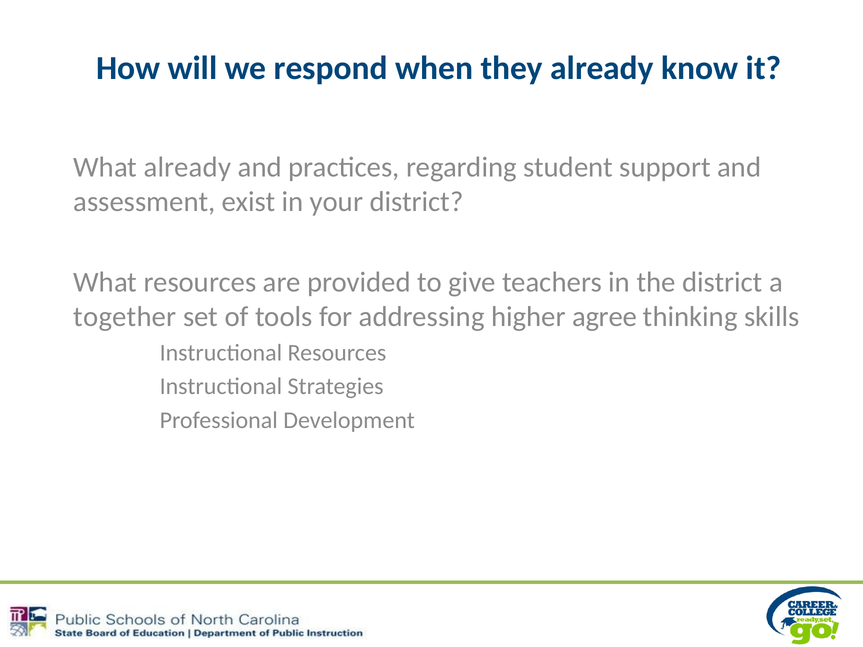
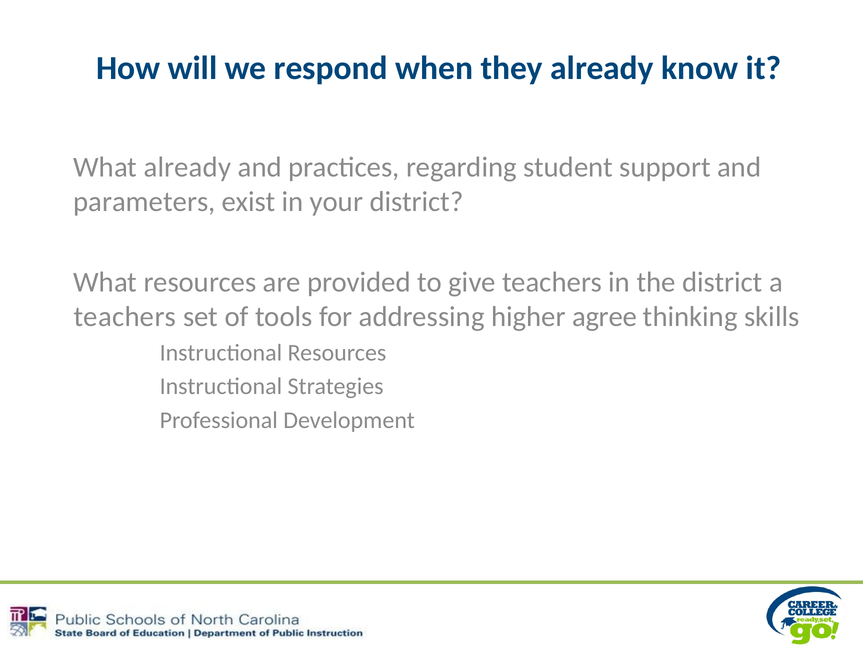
assessment: assessment -> parameters
together at (125, 317): together -> teachers
